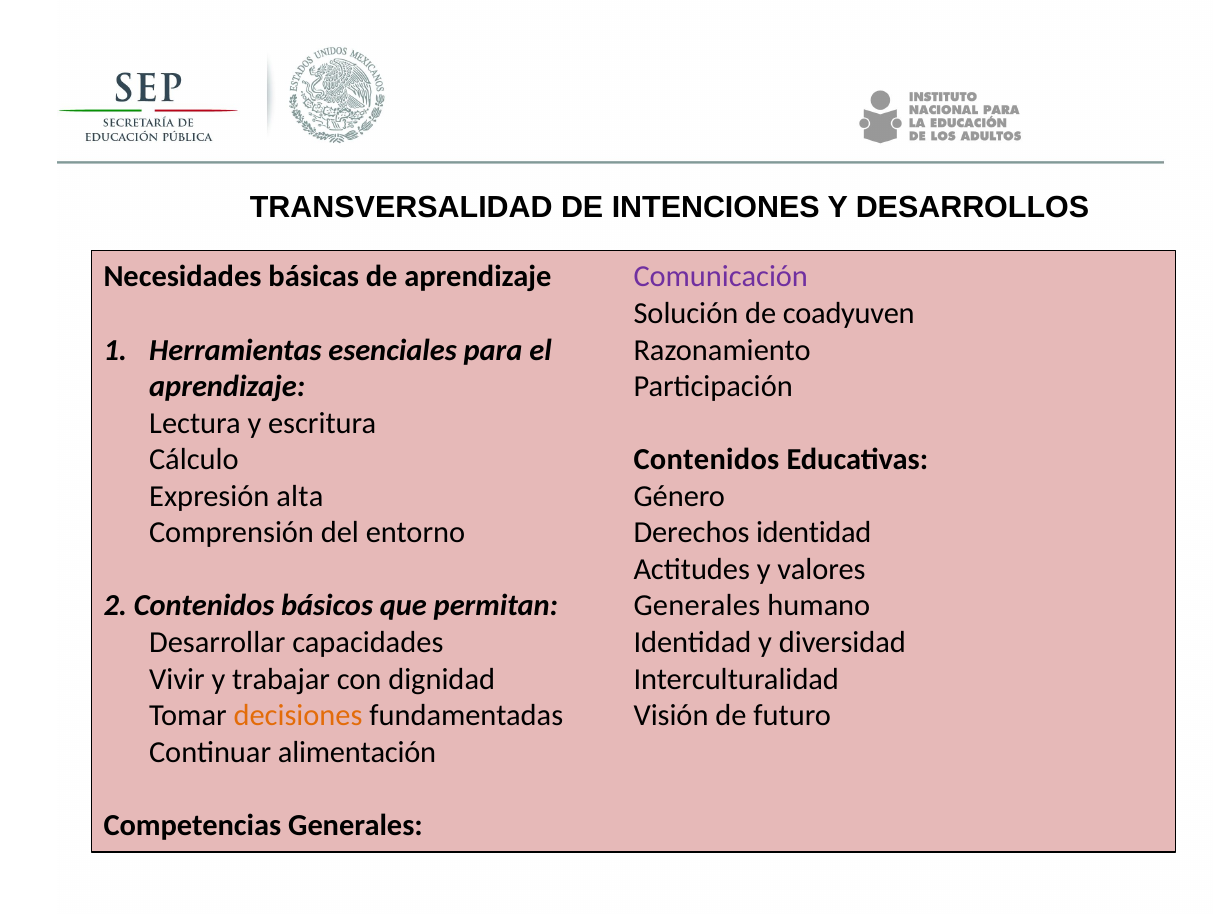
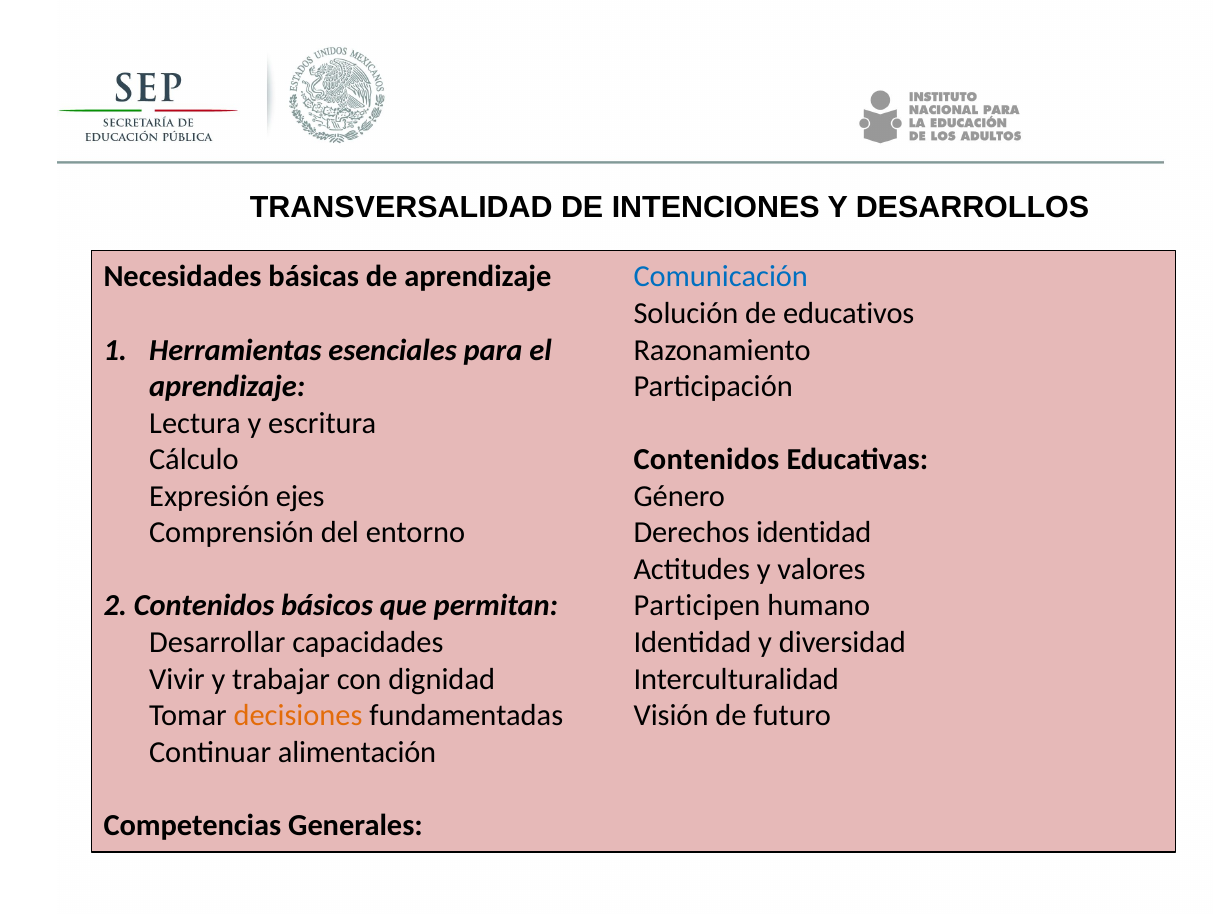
Comunicación colour: purple -> blue
coadyuven: coadyuven -> educativos
alta: alta -> ejes
Generales at (697, 606): Generales -> Participen
